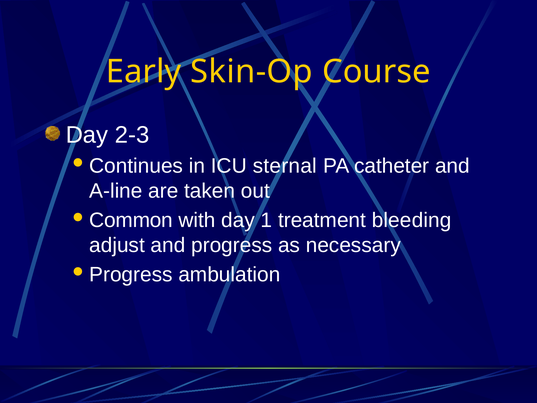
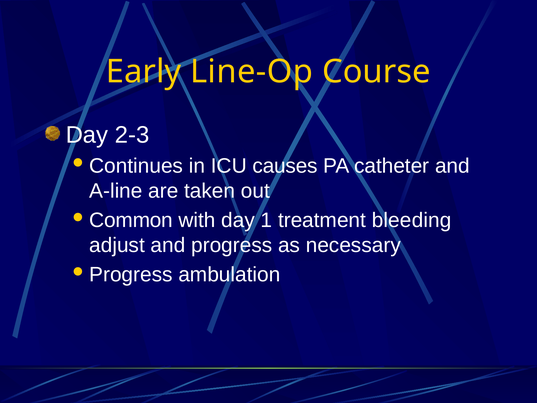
Skin-Op: Skin-Op -> Line-Op
sternal: sternal -> causes
